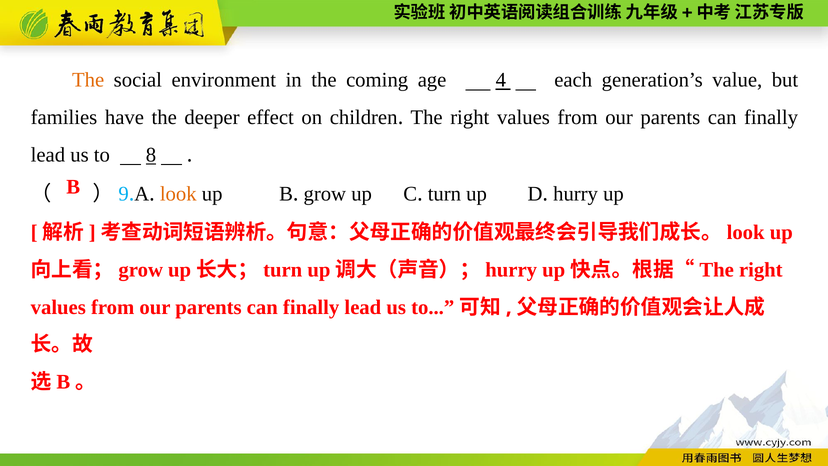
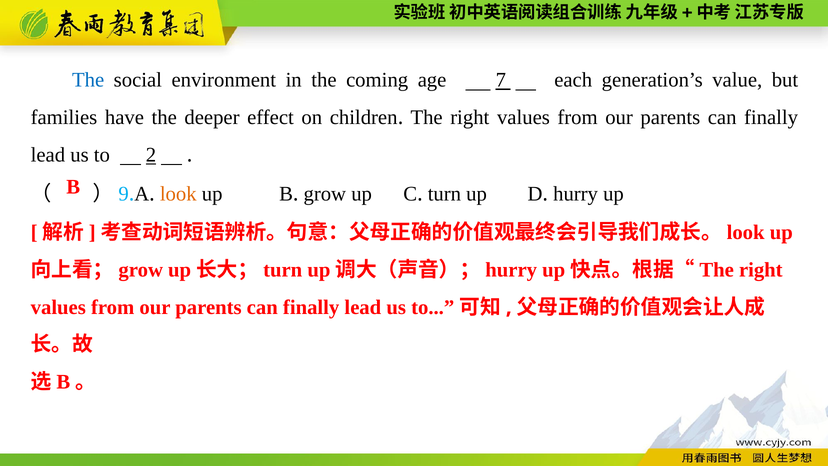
The at (88, 80) colour: orange -> blue
4: 4 -> 7
8: 8 -> 2
